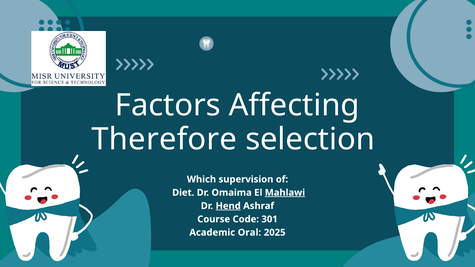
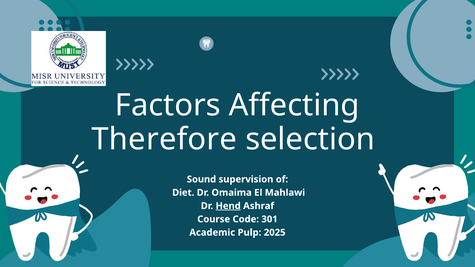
Which: Which -> Sound
Mahlawi underline: present -> none
Oral: Oral -> Pulp
